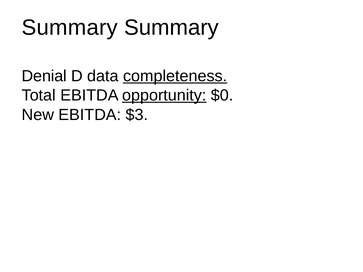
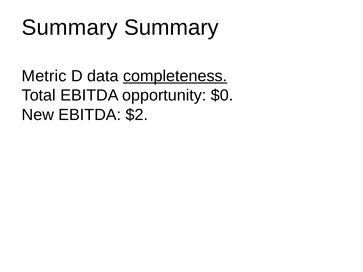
Denial: Denial -> Metric
opportunity underline: present -> none
$3: $3 -> $2
